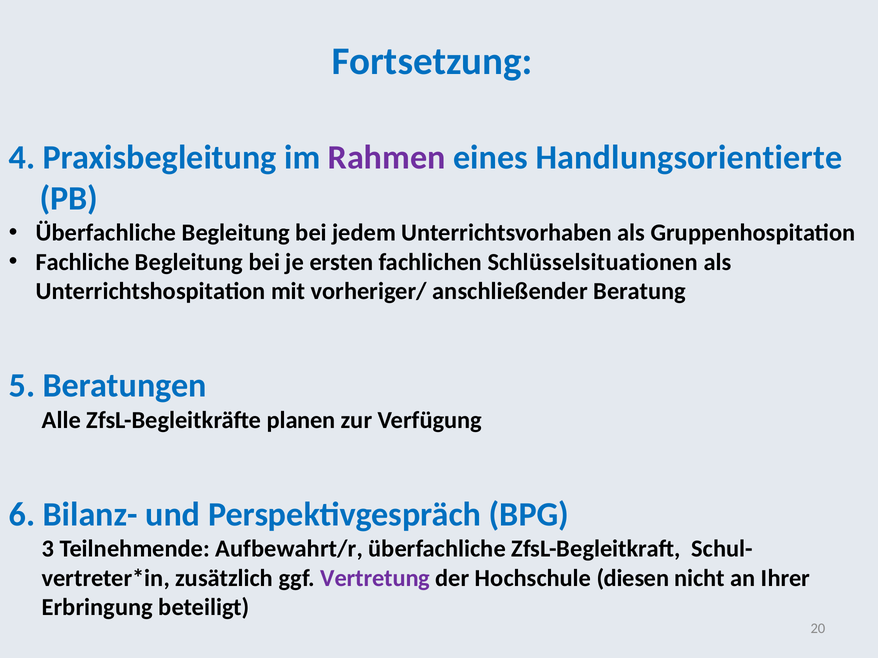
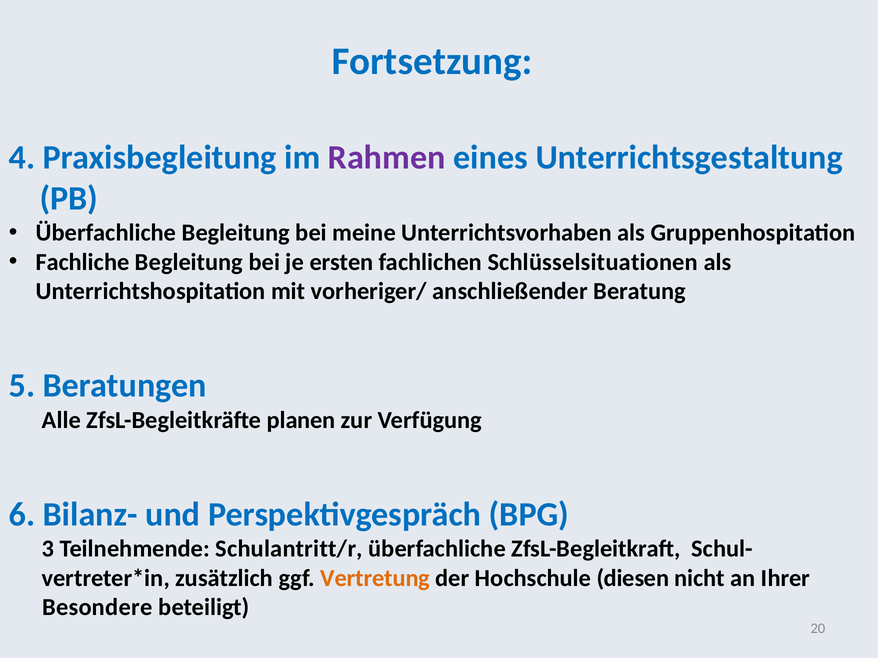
Handlungsorientierte: Handlungsorientierte -> Unterrichtsgestaltung
jedem: jedem -> meine
Aufbewahrt/r: Aufbewahrt/r -> Schulantritt/r
Vertretung colour: purple -> orange
Erbringung: Erbringung -> Besondere
